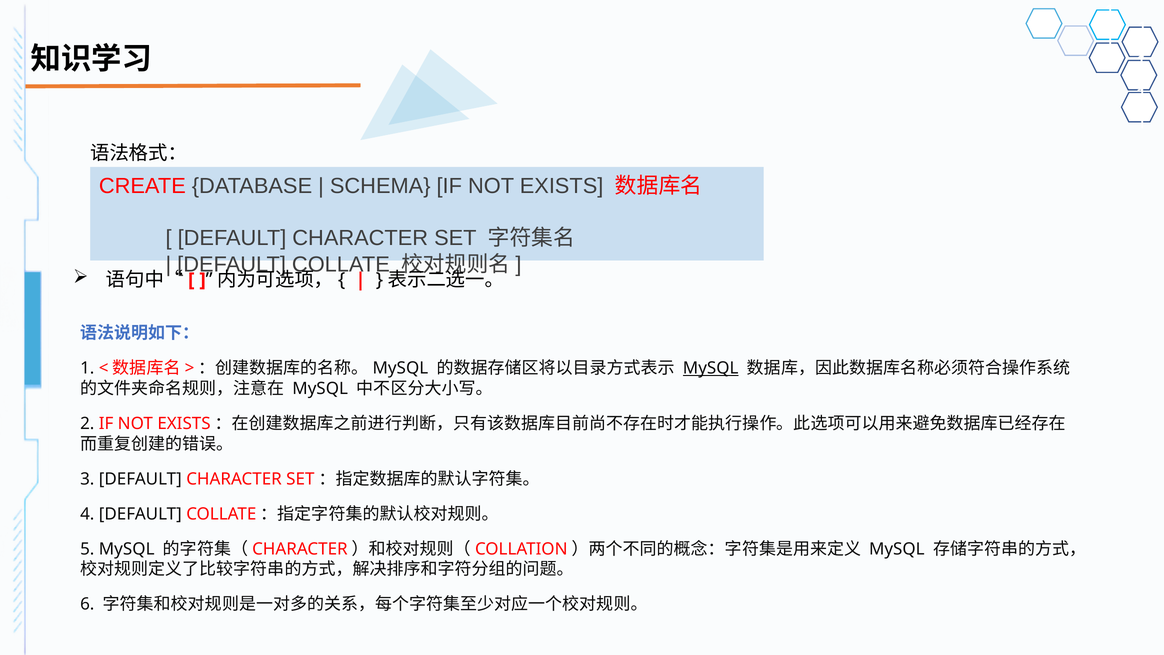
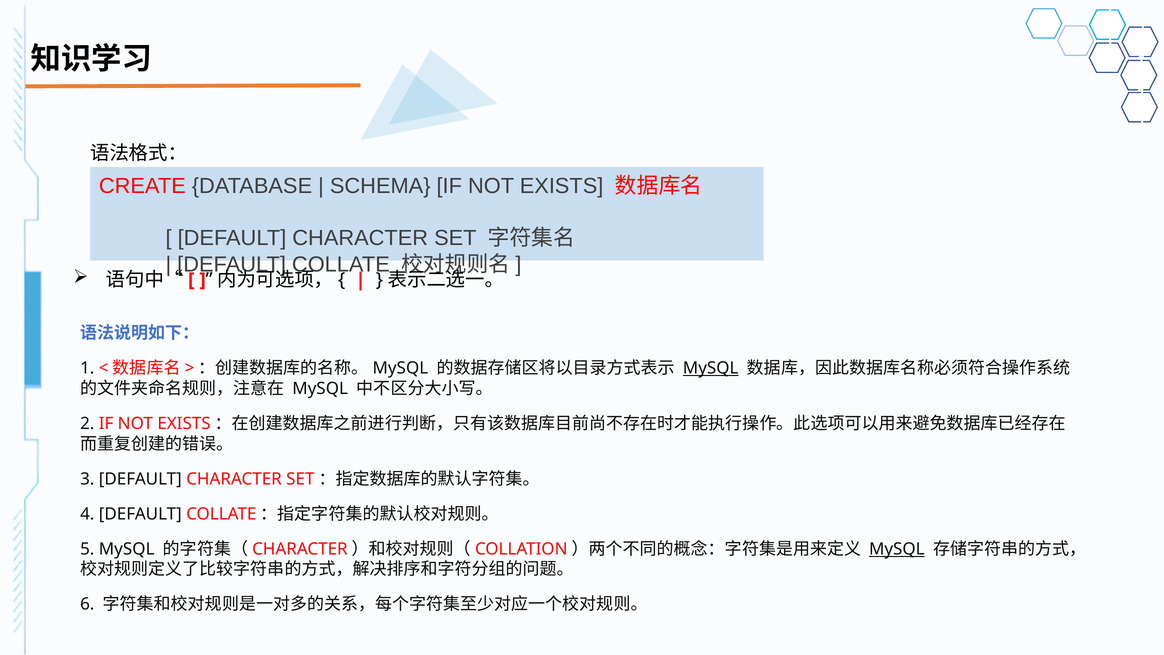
MySQL at (897, 549) underline: none -> present
